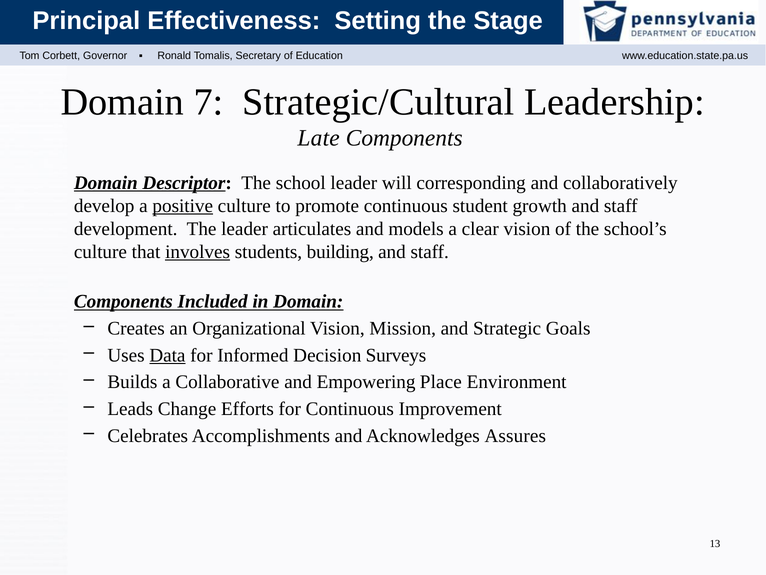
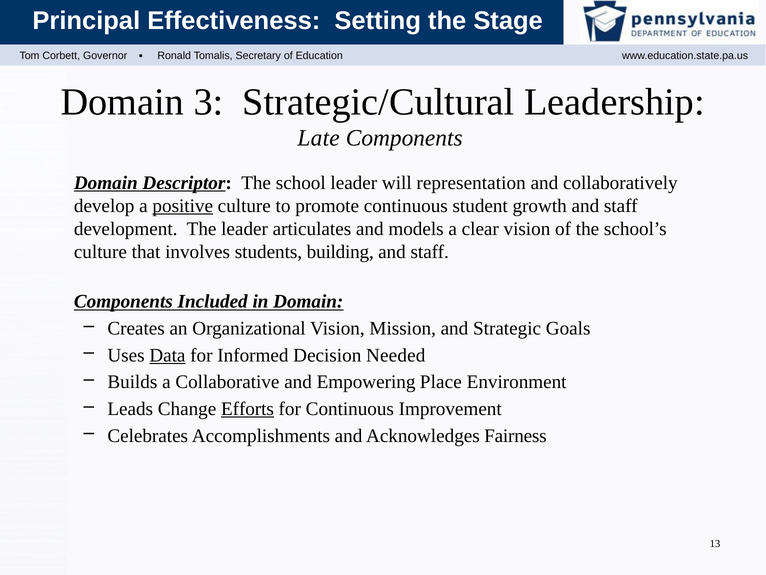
7: 7 -> 3
corresponding: corresponding -> representation
involves underline: present -> none
Surveys: Surveys -> Needed
Efforts underline: none -> present
Assures: Assures -> Fairness
